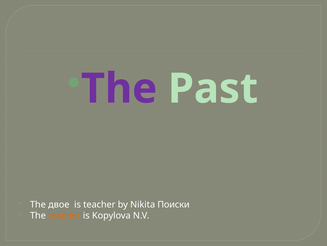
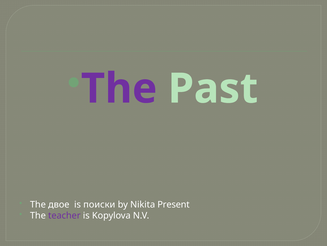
is teacher: teacher -> поиски
Поиски: Поиски -> Present
teacher at (64, 215) colour: orange -> purple
